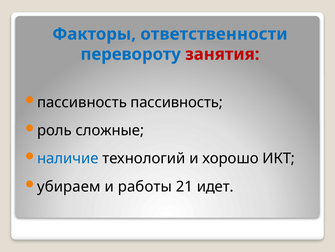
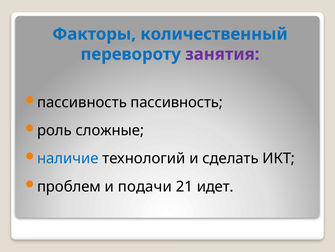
ответственности: ответственности -> количественный
занятия colour: red -> purple
хорошо: хорошо -> сделать
убираем: убираем -> проблем
работы: работы -> подачи
